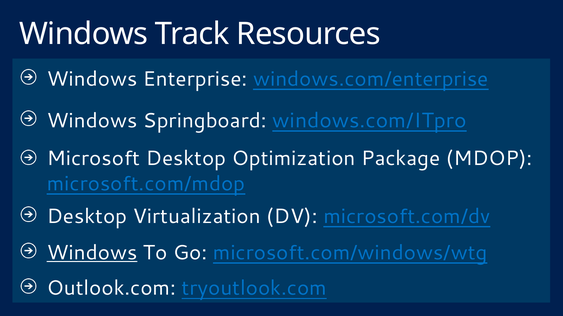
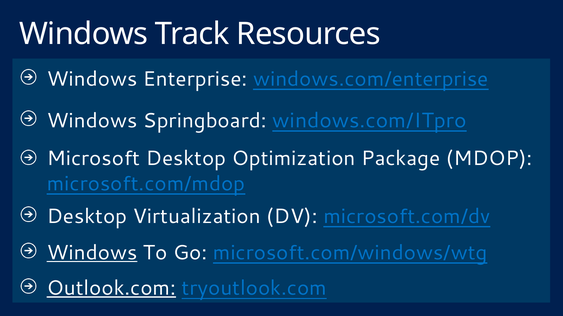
Outlook.com underline: none -> present
